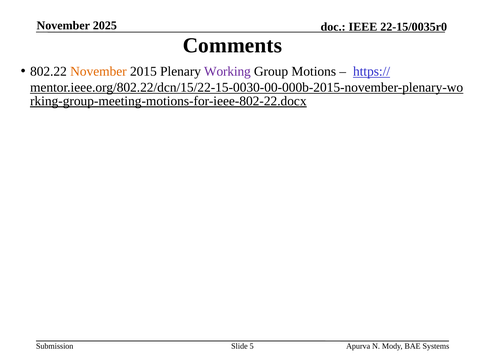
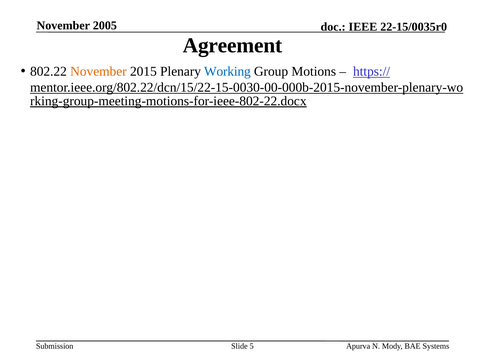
2025: 2025 -> 2005
Comments: Comments -> Agreement
Working colour: purple -> blue
